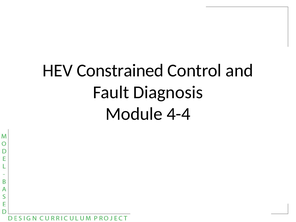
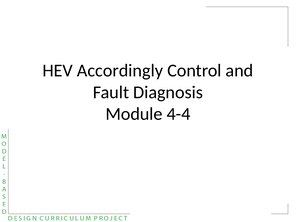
Constrained: Constrained -> Accordingly
